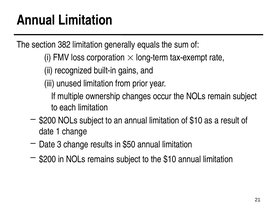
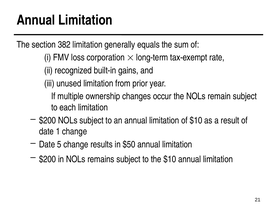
3: 3 -> 5
